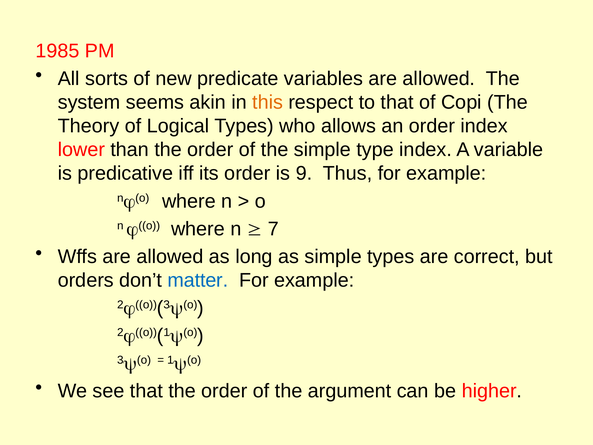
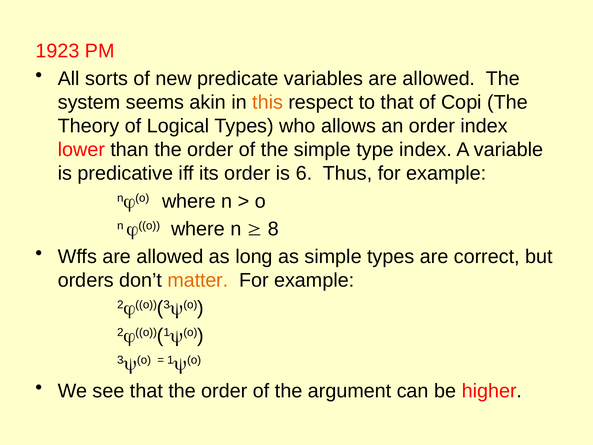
1985: 1985 -> 1923
9: 9 -> 6
7: 7 -> 8
matter colour: blue -> orange
